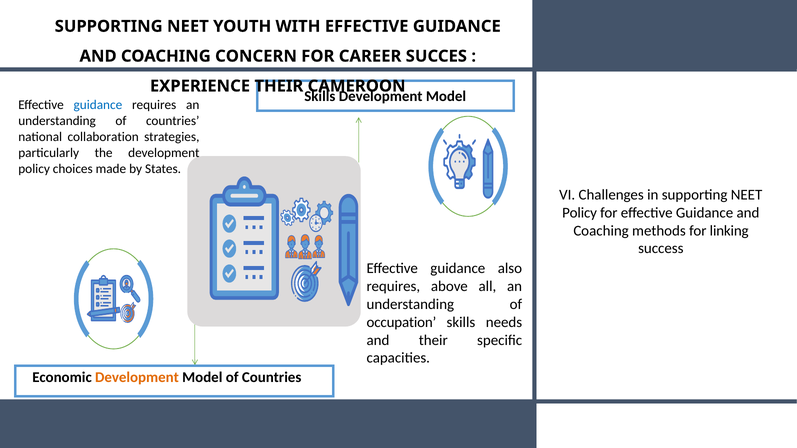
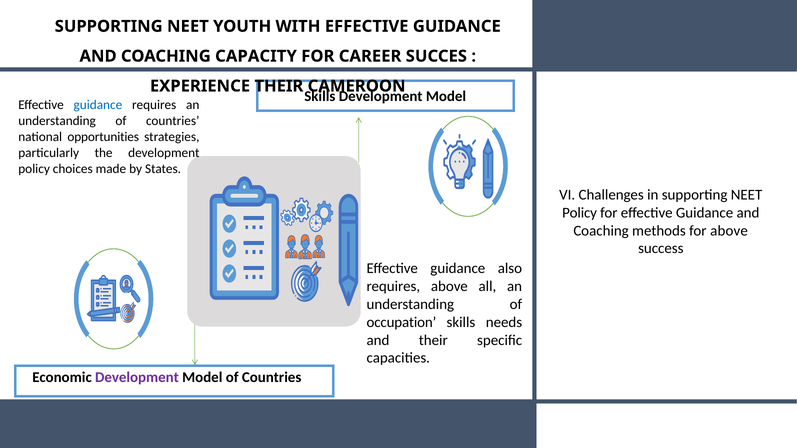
CONCERN: CONCERN -> CAPACITY
collaboration: collaboration -> opportunities
for linking: linking -> above
Development at (137, 378) colour: orange -> purple
